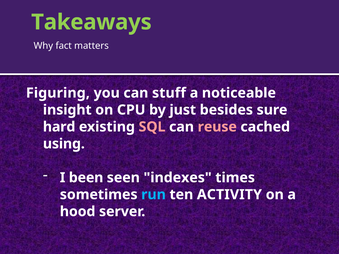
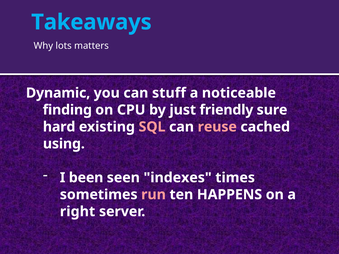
Takeaways colour: light green -> light blue
fact: fact -> lots
Figuring: Figuring -> Dynamic
insight: insight -> finding
besides: besides -> friendly
run colour: light blue -> pink
ACTIVITY: ACTIVITY -> HAPPENS
hood: hood -> right
